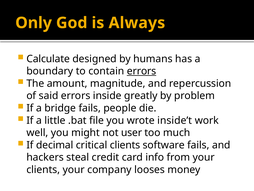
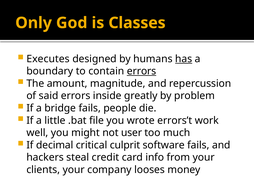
Always: Always -> Classes
Calculate: Calculate -> Executes
has underline: none -> present
inside’t: inside’t -> errors’t
critical clients: clients -> culprit
